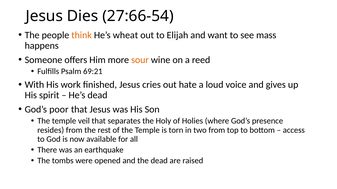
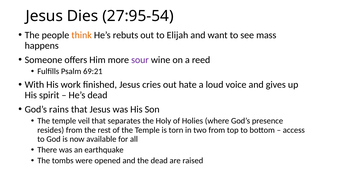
27:66-54: 27:66-54 -> 27:95-54
wheat: wheat -> rebuts
sour colour: orange -> purple
poor: poor -> rains
